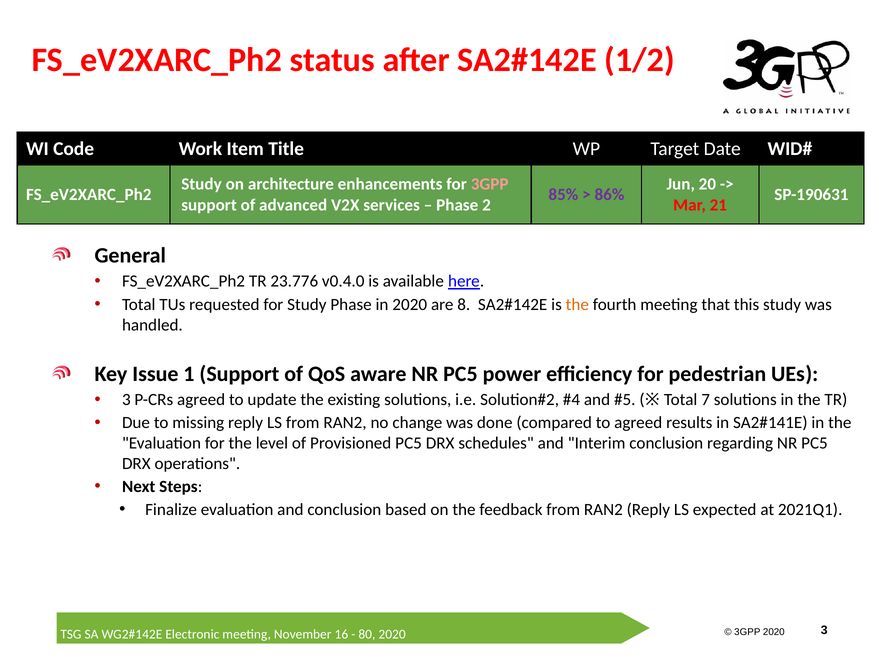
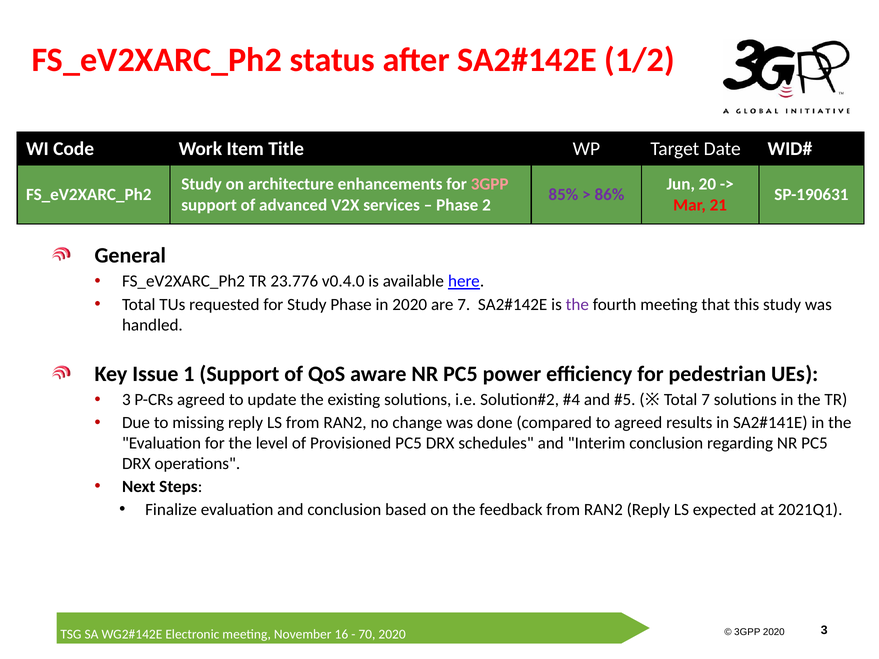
are 8: 8 -> 7
the at (577, 305) colour: orange -> purple
80: 80 -> 70
